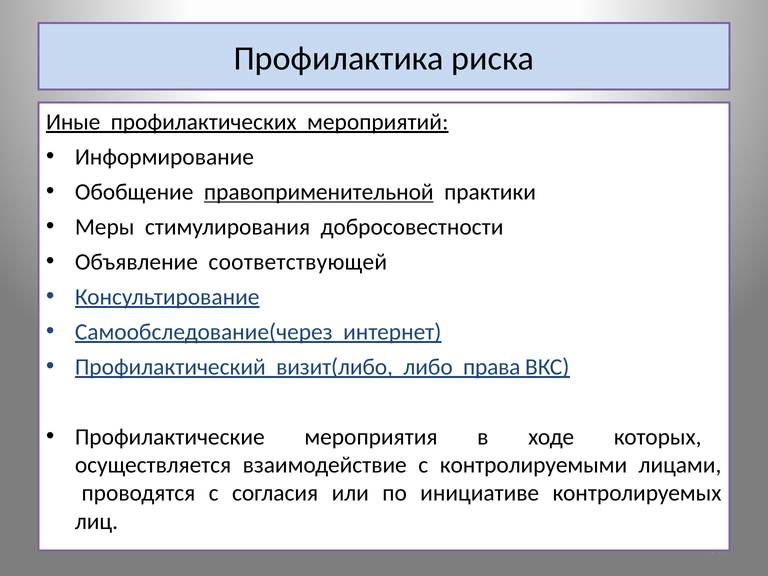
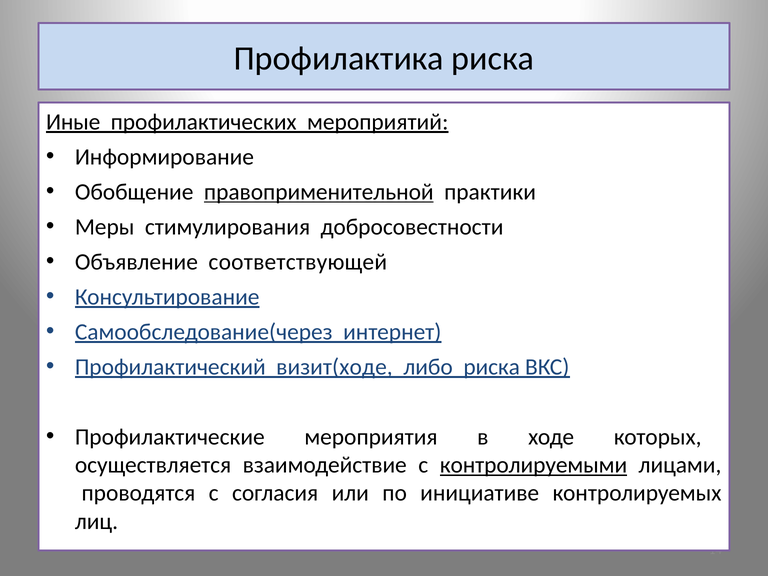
визит(либо: визит(либо -> визит(ходе
либо права: права -> риска
контролируемыми underline: none -> present
